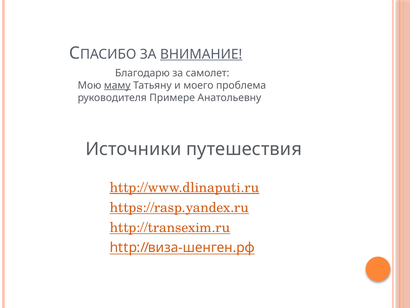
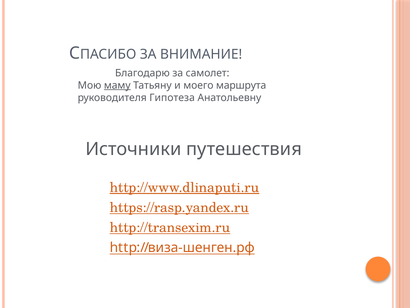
ВНИМАНИЕ underline: present -> none
проблема: проблема -> маршрута
Примере: Примере -> Гипотеза
